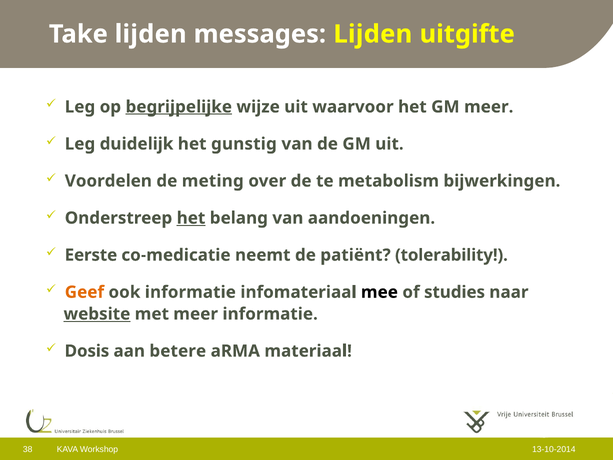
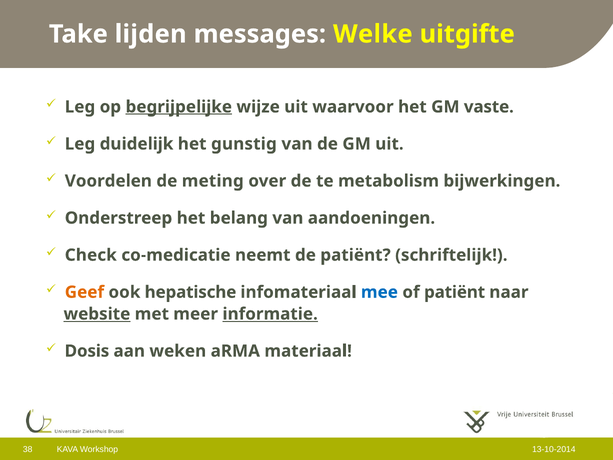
messages Lijden: Lijden -> Welke
GM meer: meer -> vaste
het at (191, 218) underline: present -> none
Eerste: Eerste -> Check
tolerability: tolerability -> schriftelijk
ook informatie: informatie -> hepatische
mee colour: black -> blue
of studies: studies -> patiënt
informatie at (270, 314) underline: none -> present
betere: betere -> weken
